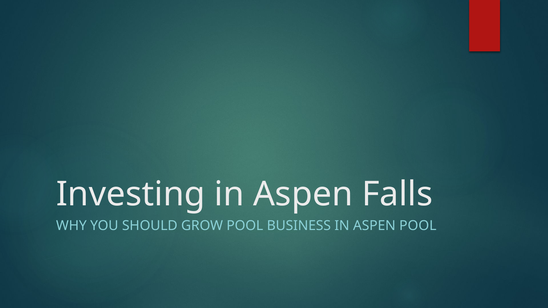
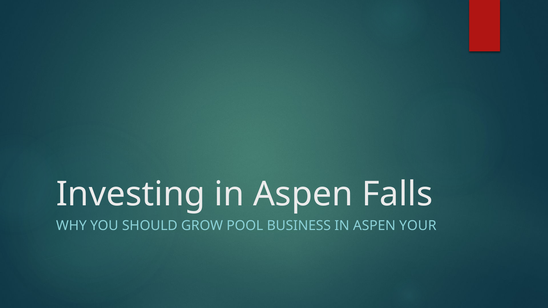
ASPEN POOL: POOL -> YOUR
